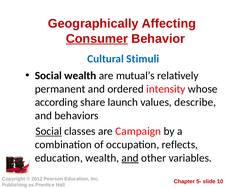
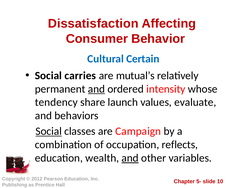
Geographically: Geographically -> Dissatisfaction
Consumer underline: present -> none
Stimuli: Stimuli -> Certain
Social wealth: wealth -> carries
and at (96, 89) underline: none -> present
according: according -> tendency
describe: describe -> evaluate
